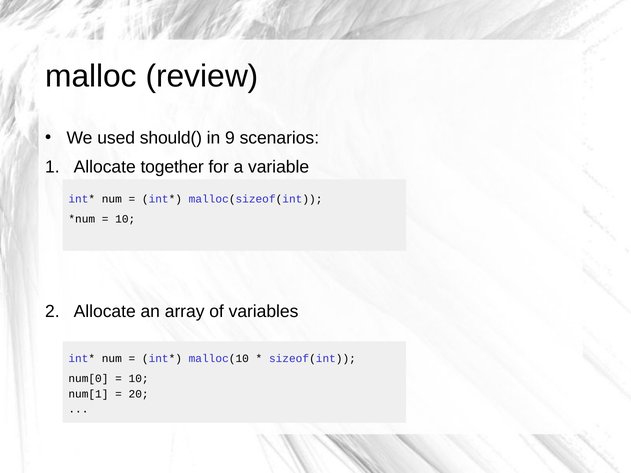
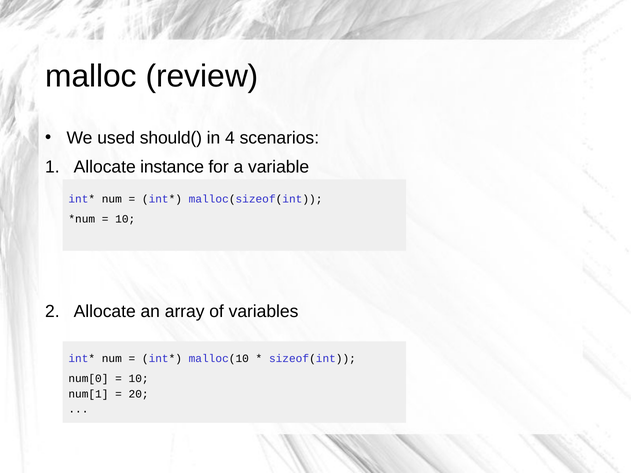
9: 9 -> 4
together: together -> instance
